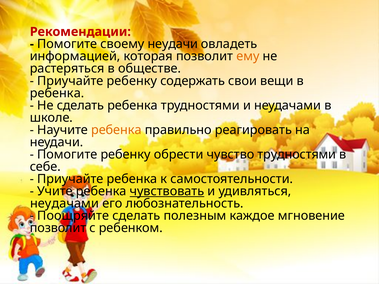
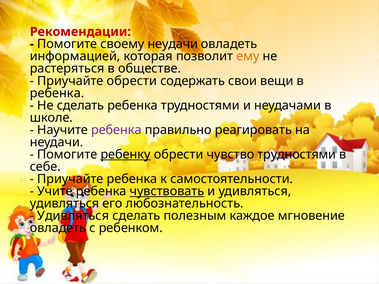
Приучайте ребенку: ребенку -> обрести
ребенка at (116, 130) colour: orange -> purple
ребенку at (126, 155) underline: none -> present
неудачами at (64, 204): неудачами -> удивляться
Поощряйте at (73, 216): Поощряйте -> Удивляться
позволит at (58, 228): позволит -> овладеть
